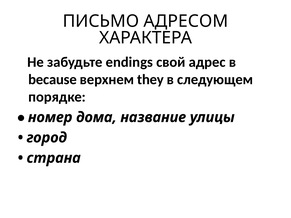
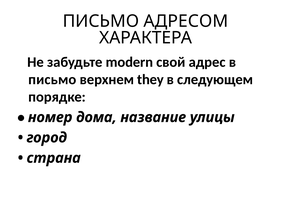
endings: endings -> modern
because at (53, 80): because -> письмо
